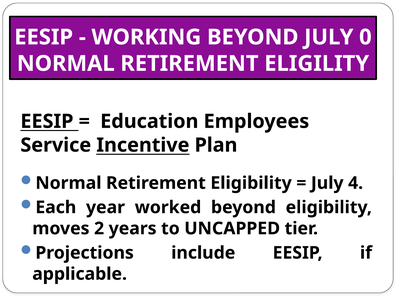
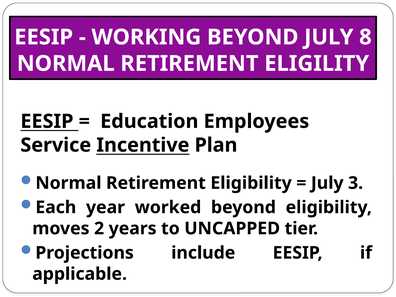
0: 0 -> 8
4: 4 -> 3
